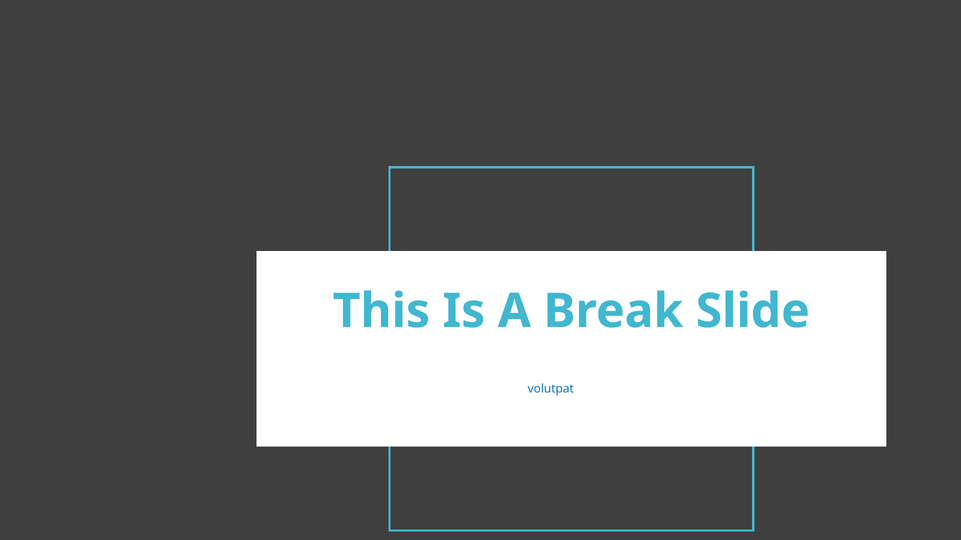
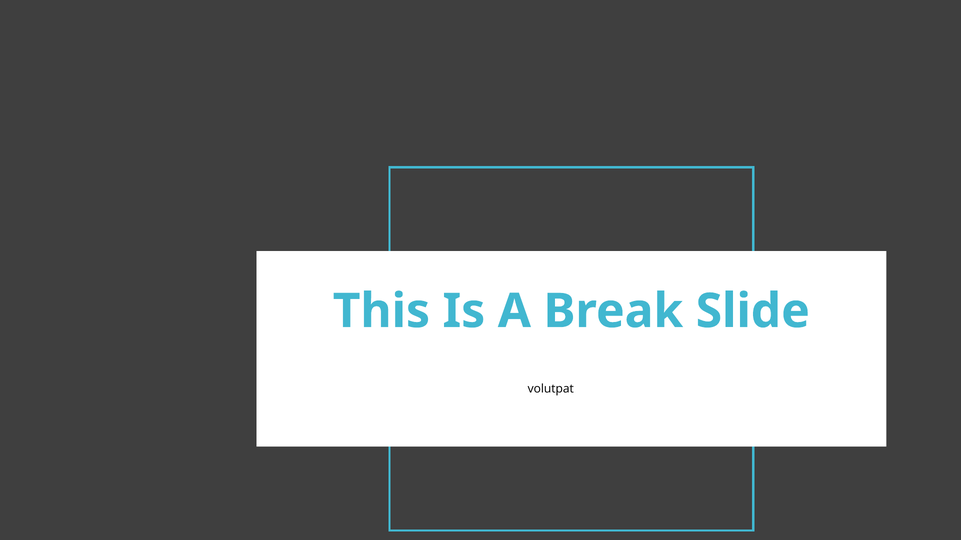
volutpat colour: blue -> black
